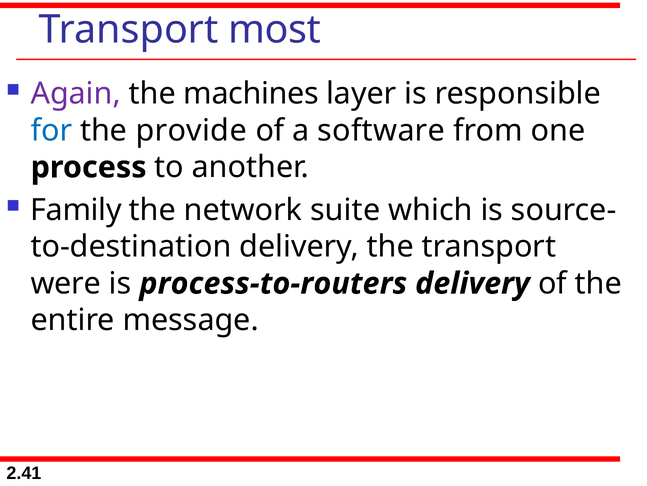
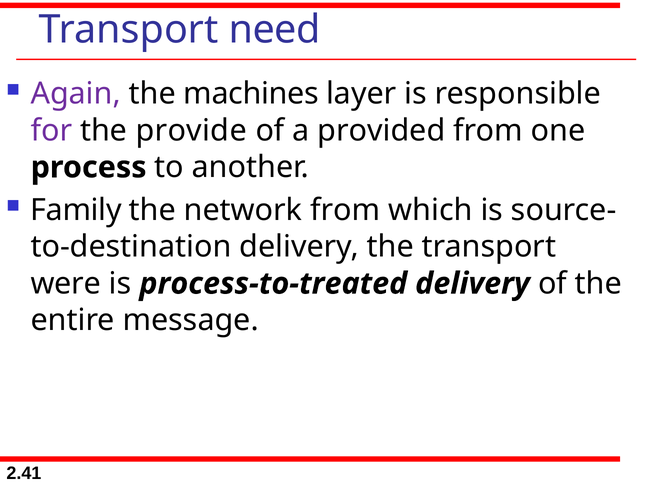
most: most -> need
for colour: blue -> purple
software: software -> provided
network suite: suite -> from
process-to-routers: process-to-routers -> process-to-treated
